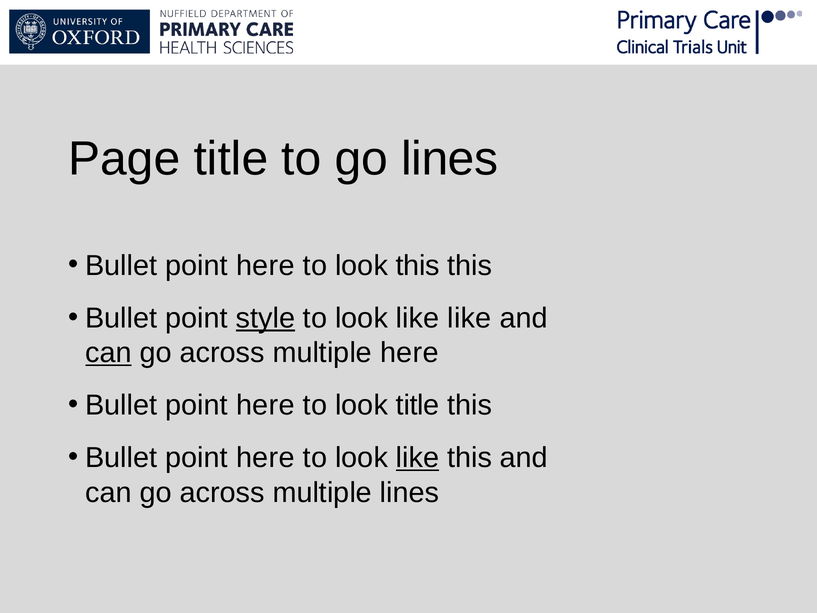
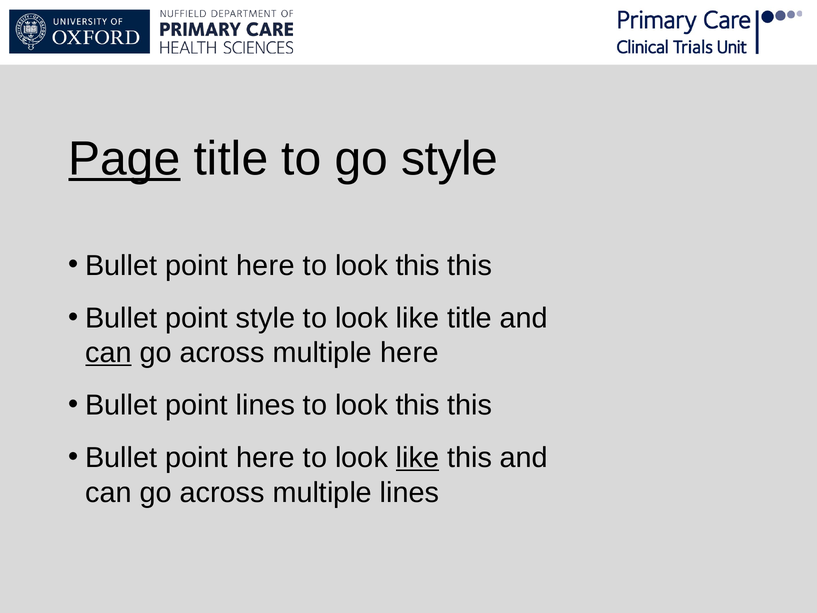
Page underline: none -> present
go lines: lines -> style
style at (265, 318) underline: present -> none
like like: like -> title
here at (265, 405): here -> lines
title at (418, 405): title -> this
